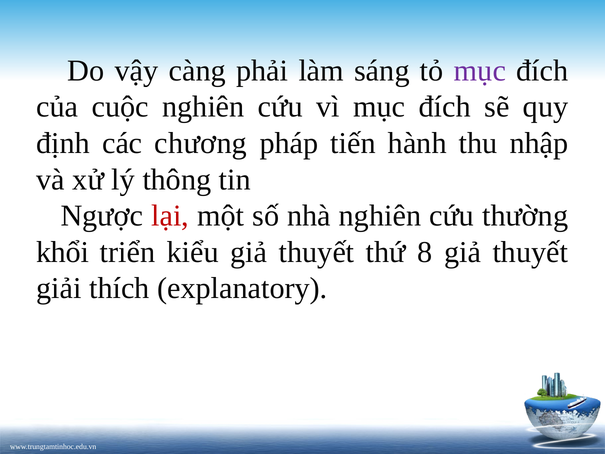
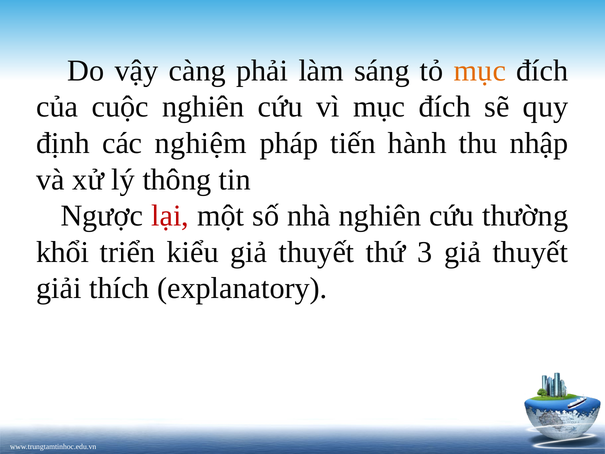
mục at (480, 71) colour: purple -> orange
chương: chương -> nghiệm
8: 8 -> 3
